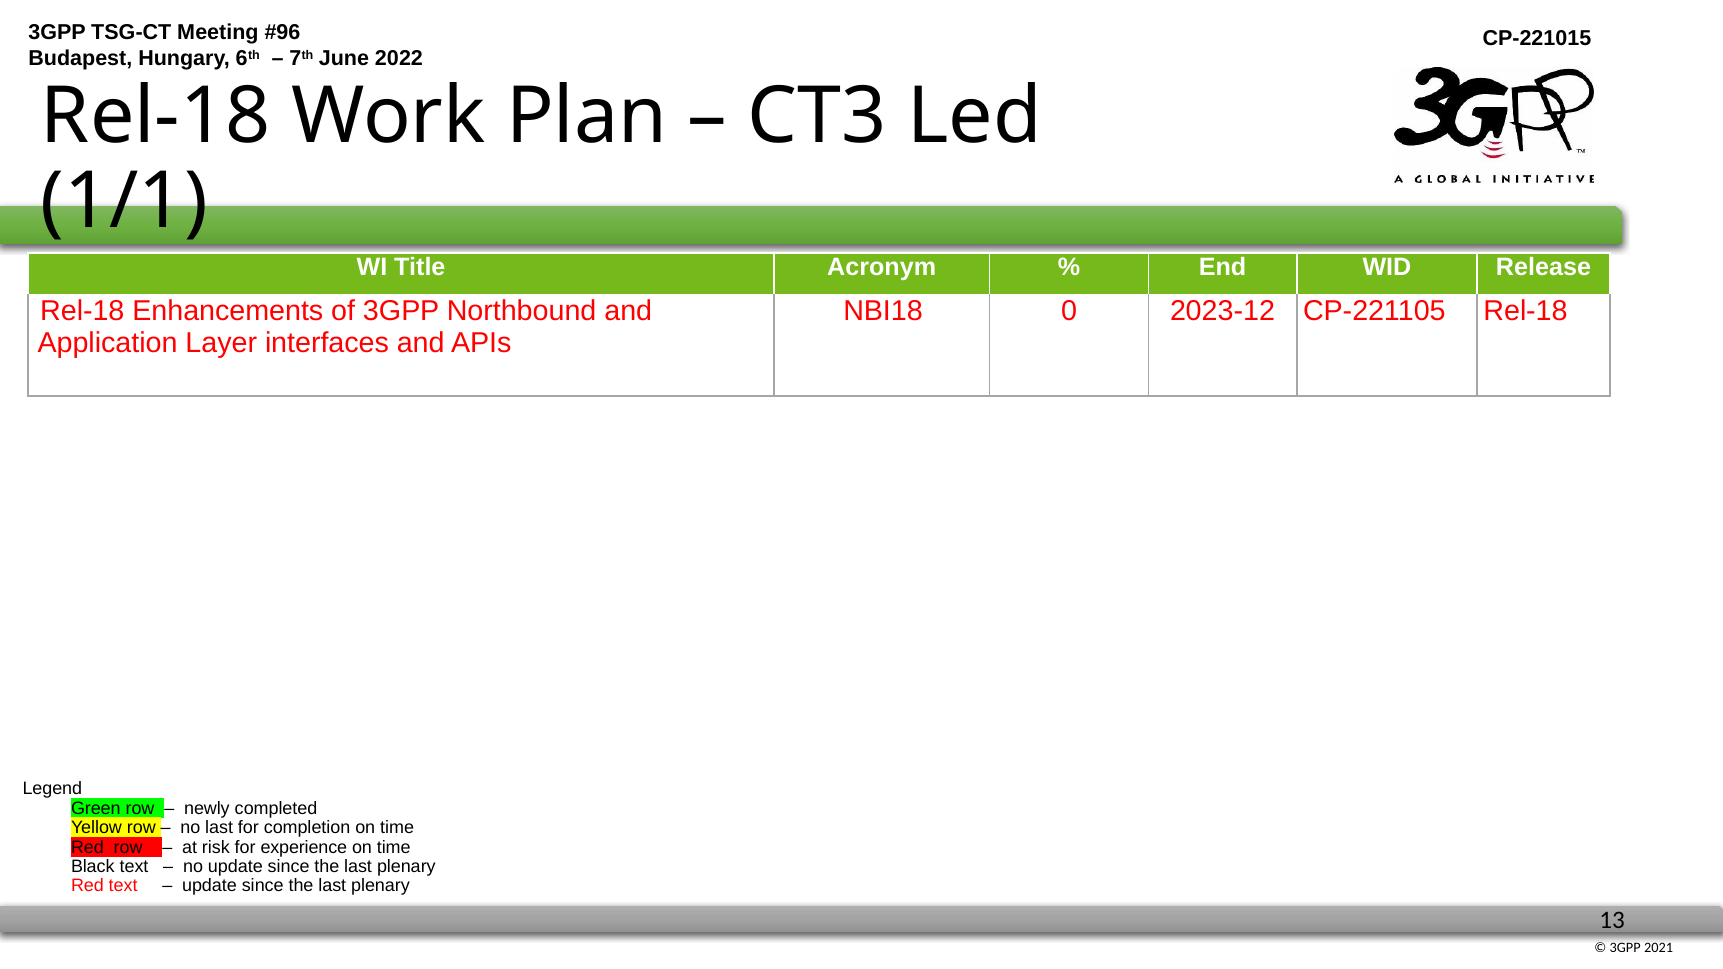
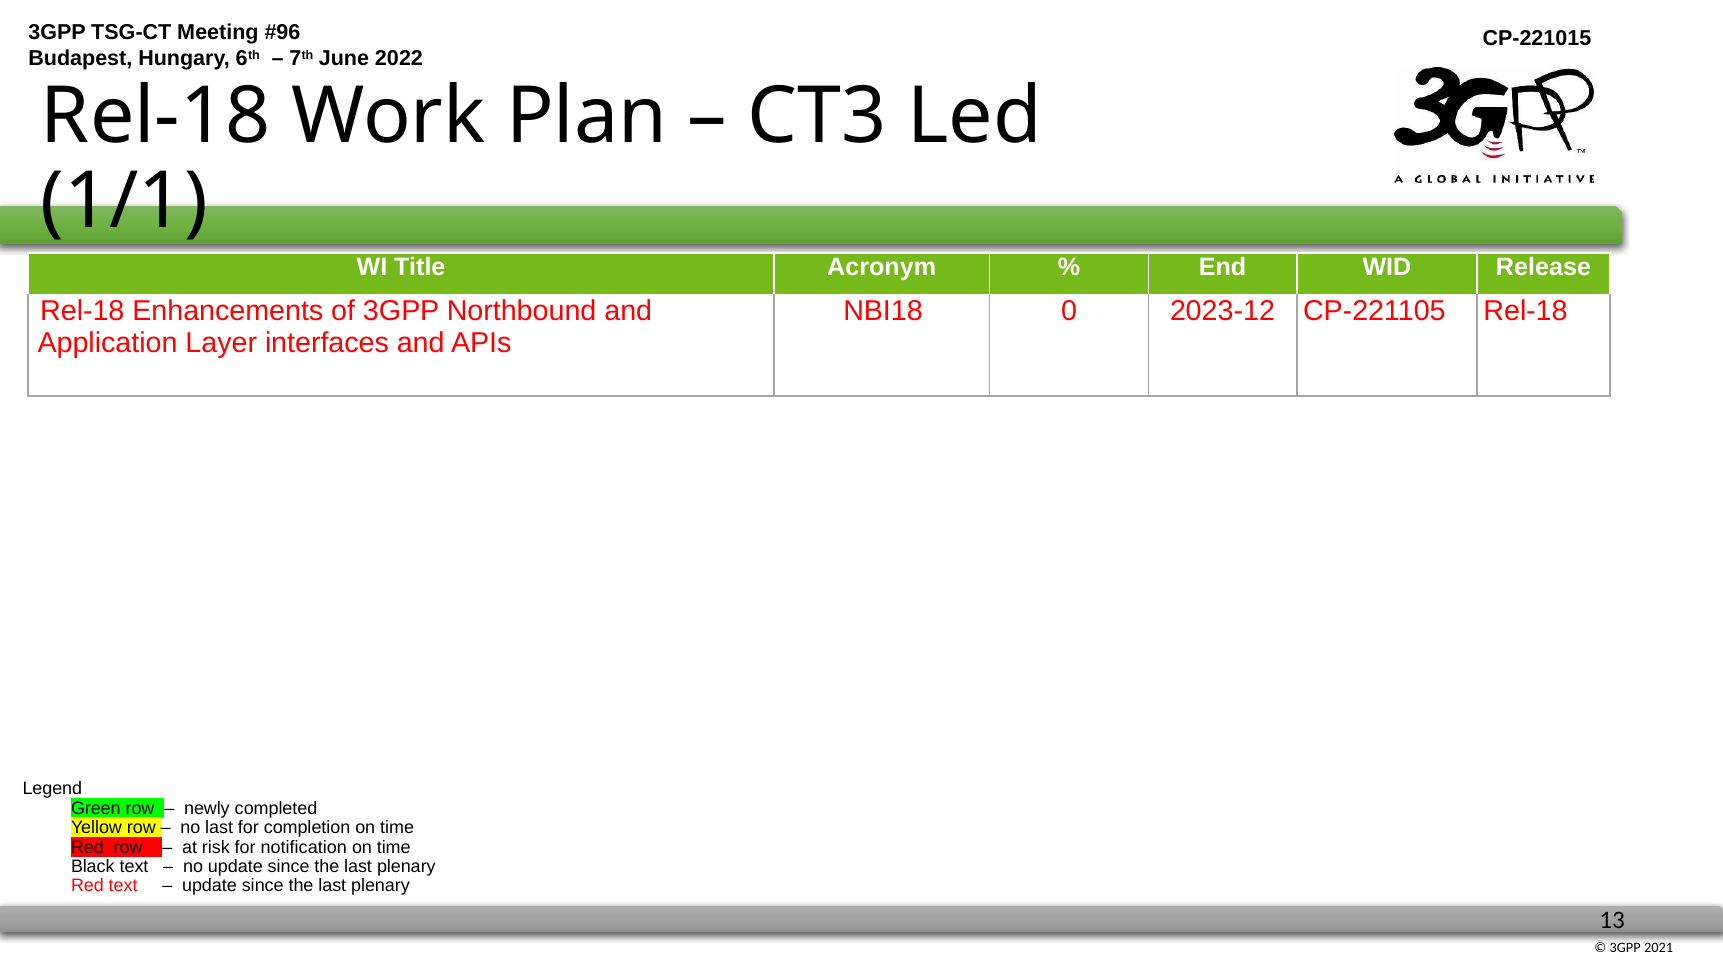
experience: experience -> notification
